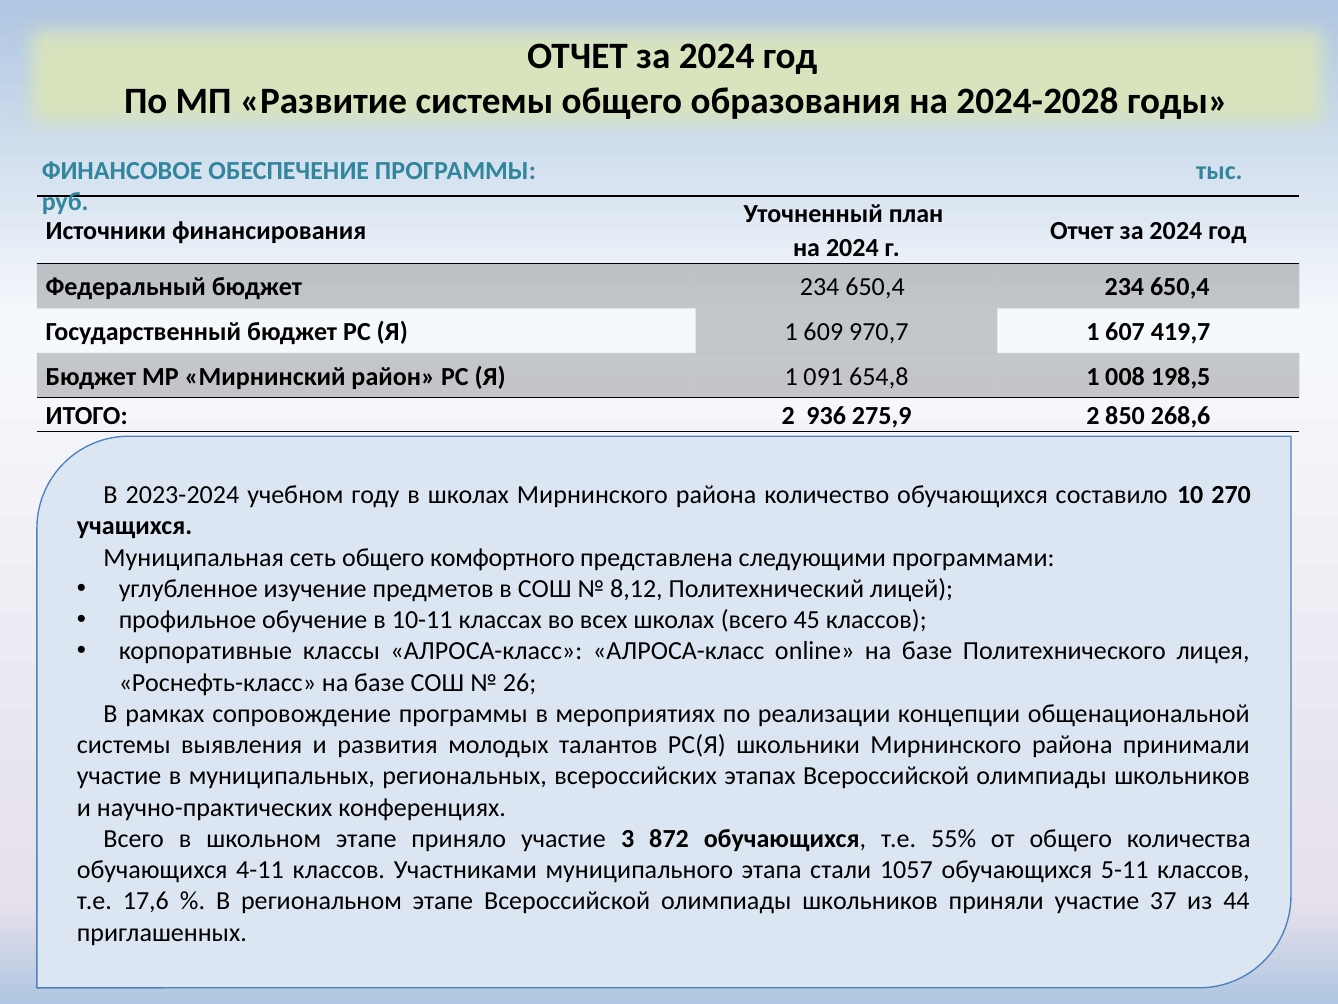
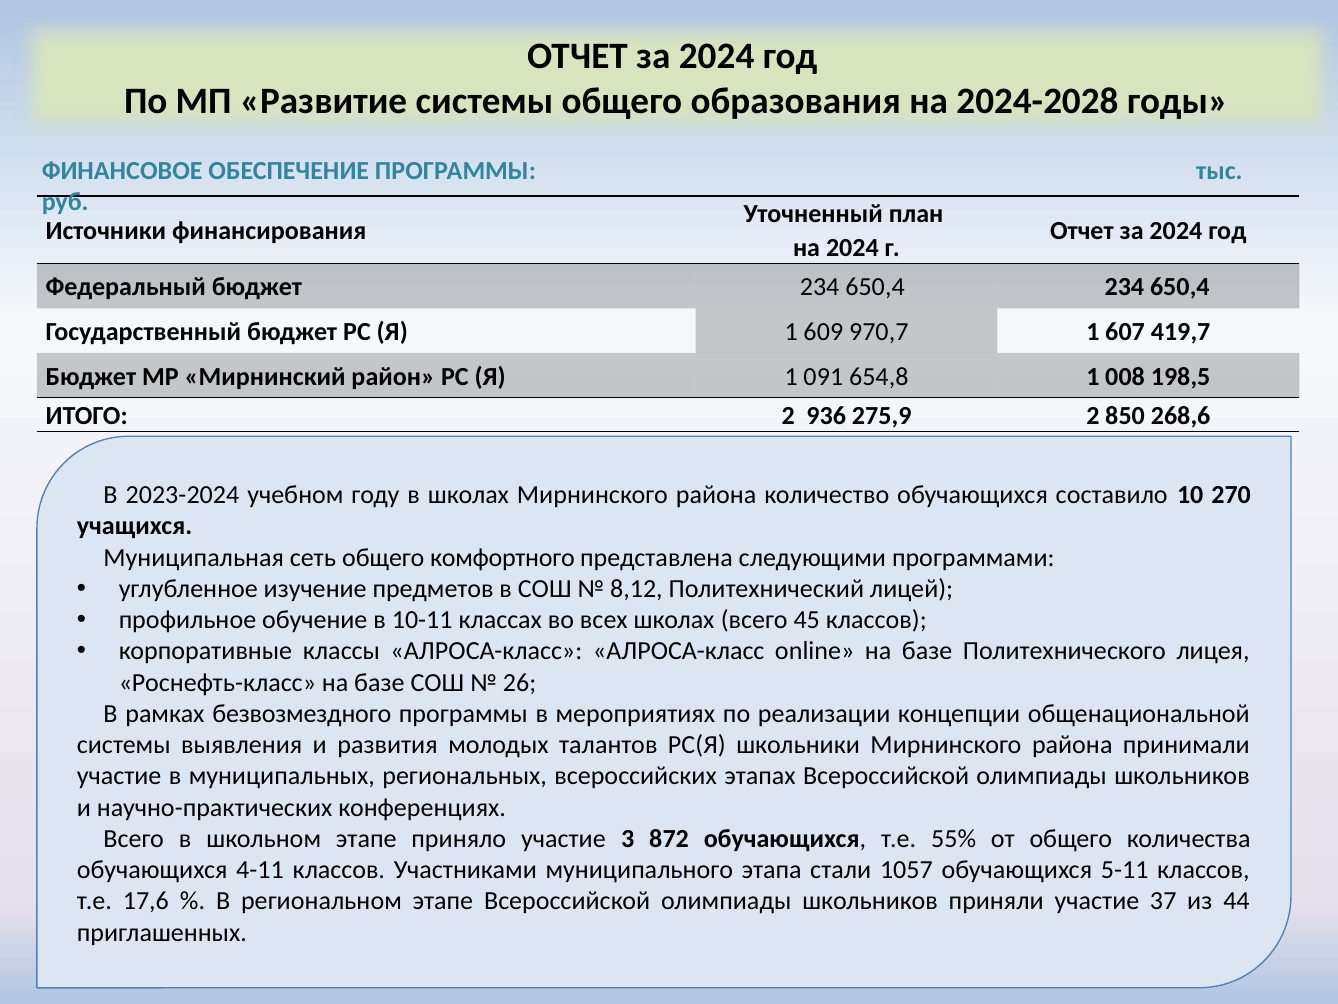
сопровождение: сопровождение -> безвозмездного
